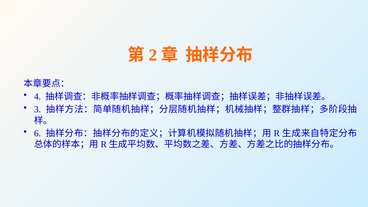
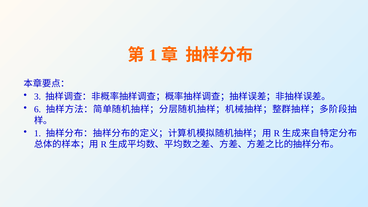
2 at (153, 55): 2 -> 1
4: 4 -> 3
3: 3 -> 6
6 at (37, 133): 6 -> 1
